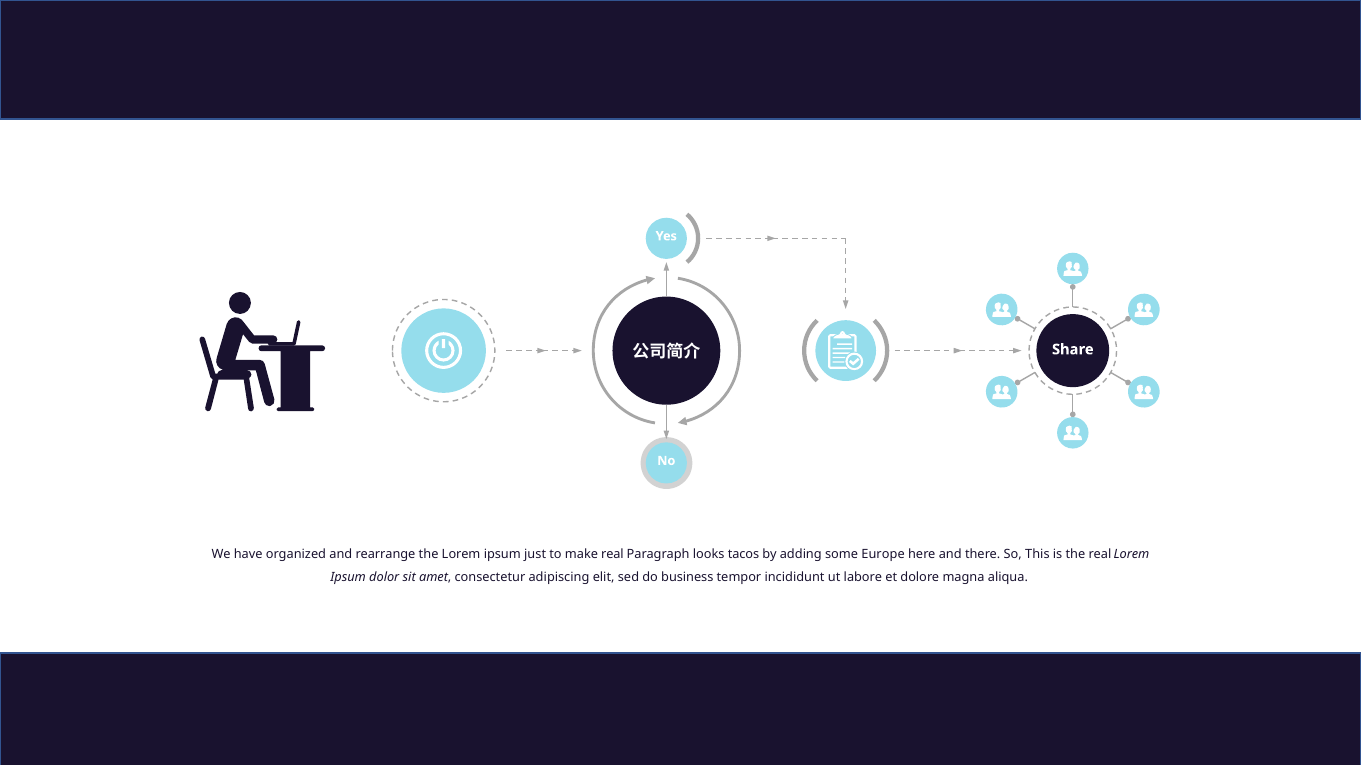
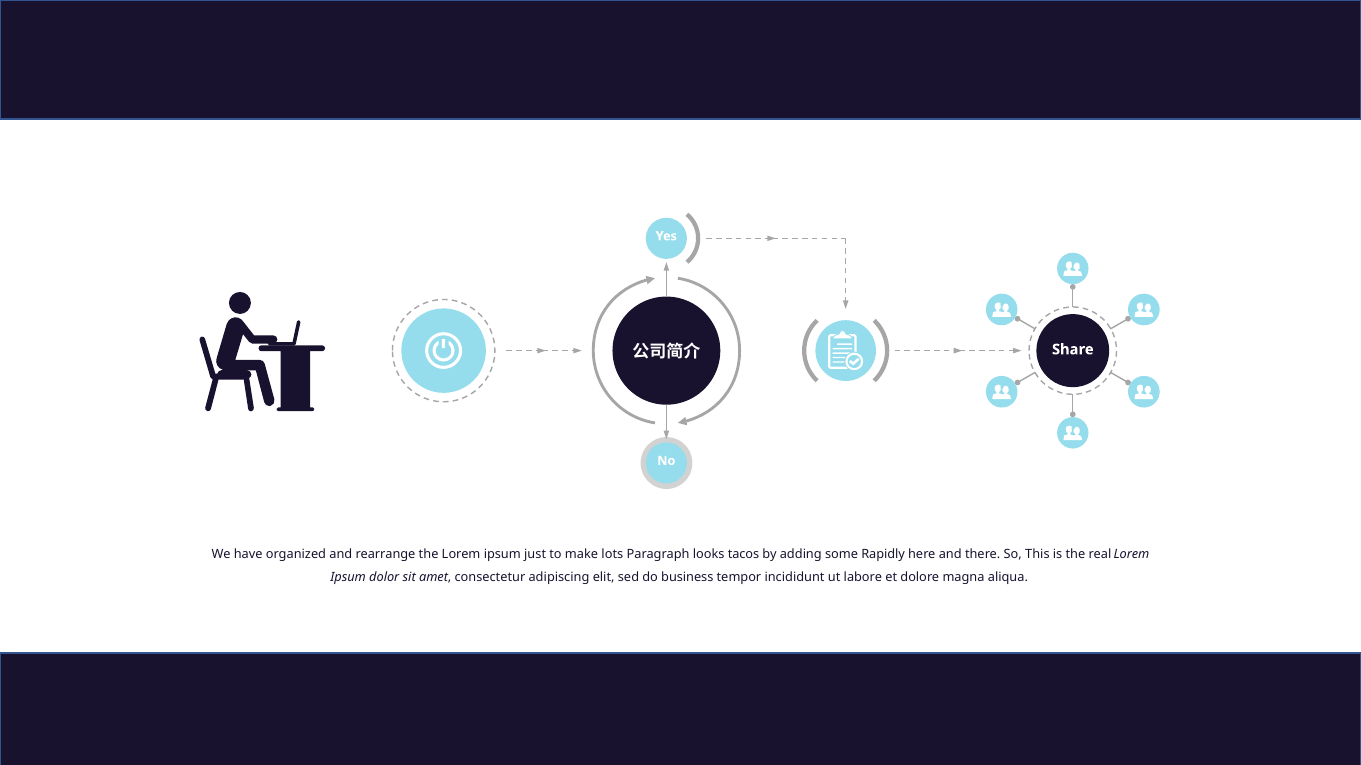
make real: real -> lots
Europe: Europe -> Rapidly
